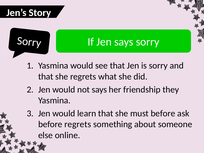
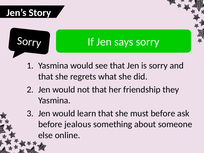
not says: says -> that
before regrets: regrets -> jealous
